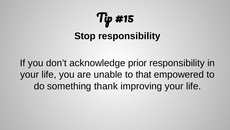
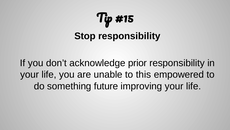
that: that -> this
thank: thank -> future
